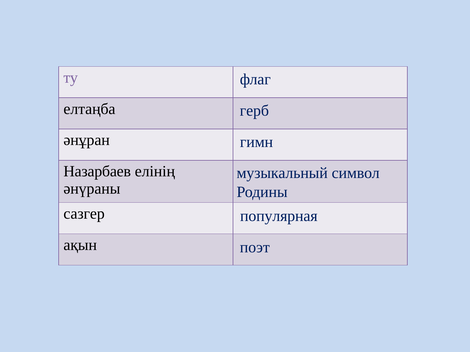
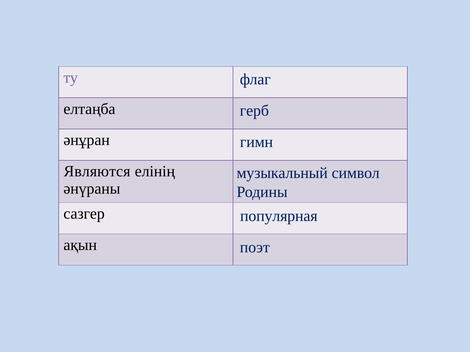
Назарбаев: Назарбаев -> Являются
